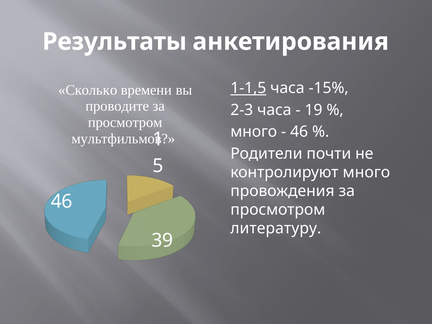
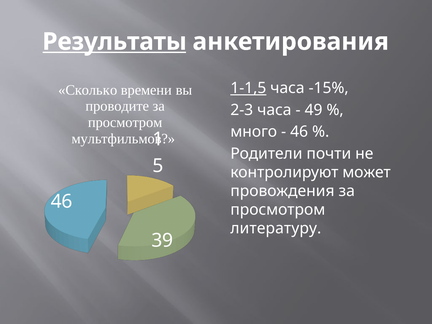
Результаты underline: none -> present
19: 19 -> 49
контролируют много: много -> может
